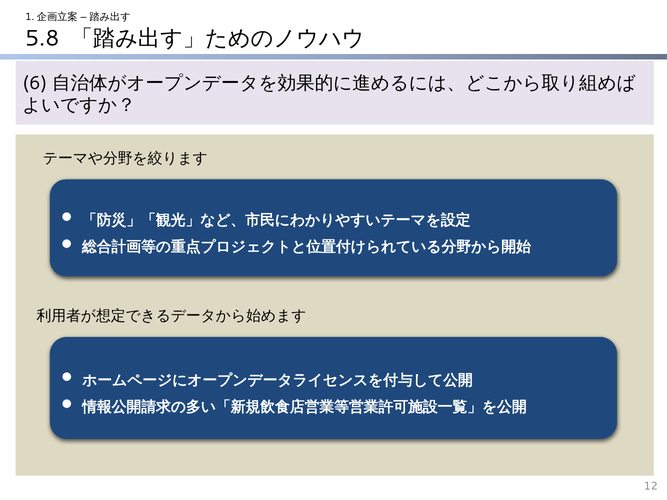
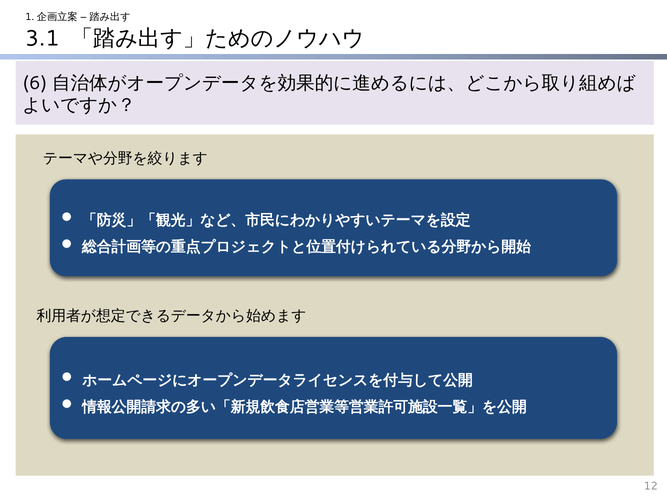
5.8: 5.8 -> 3.1
